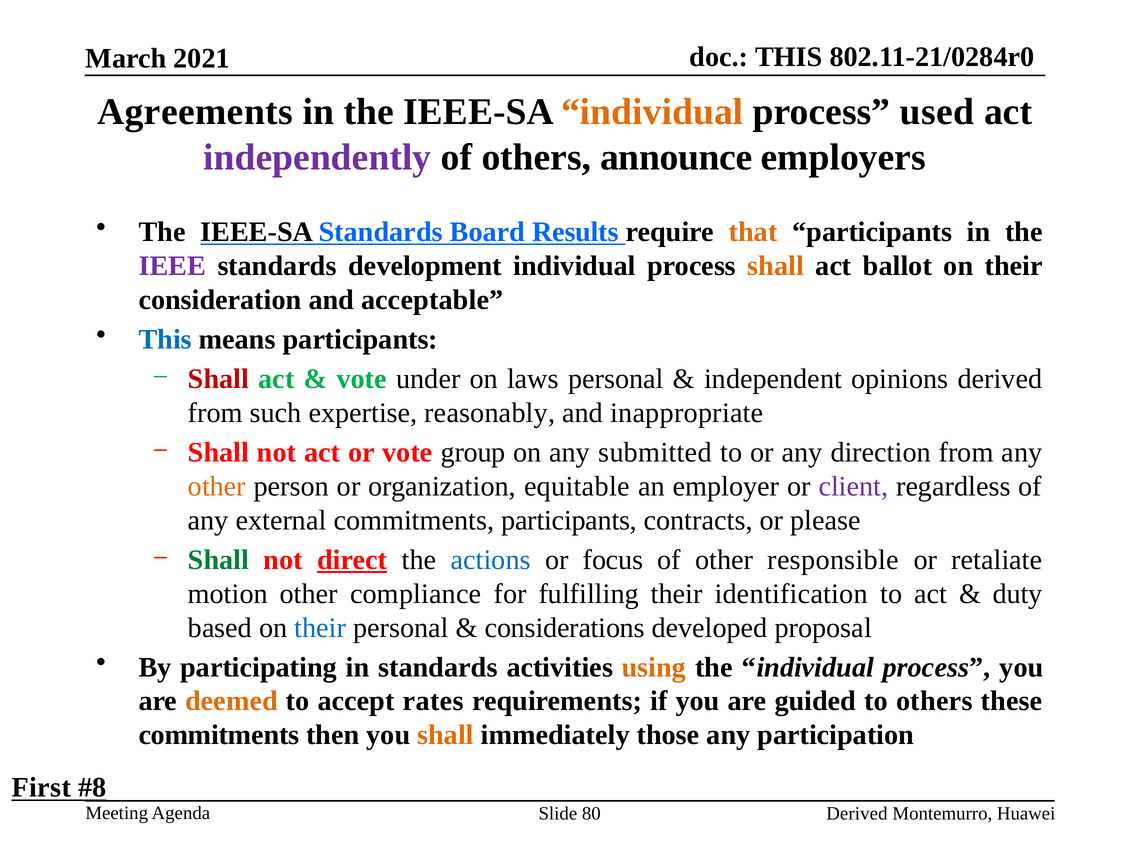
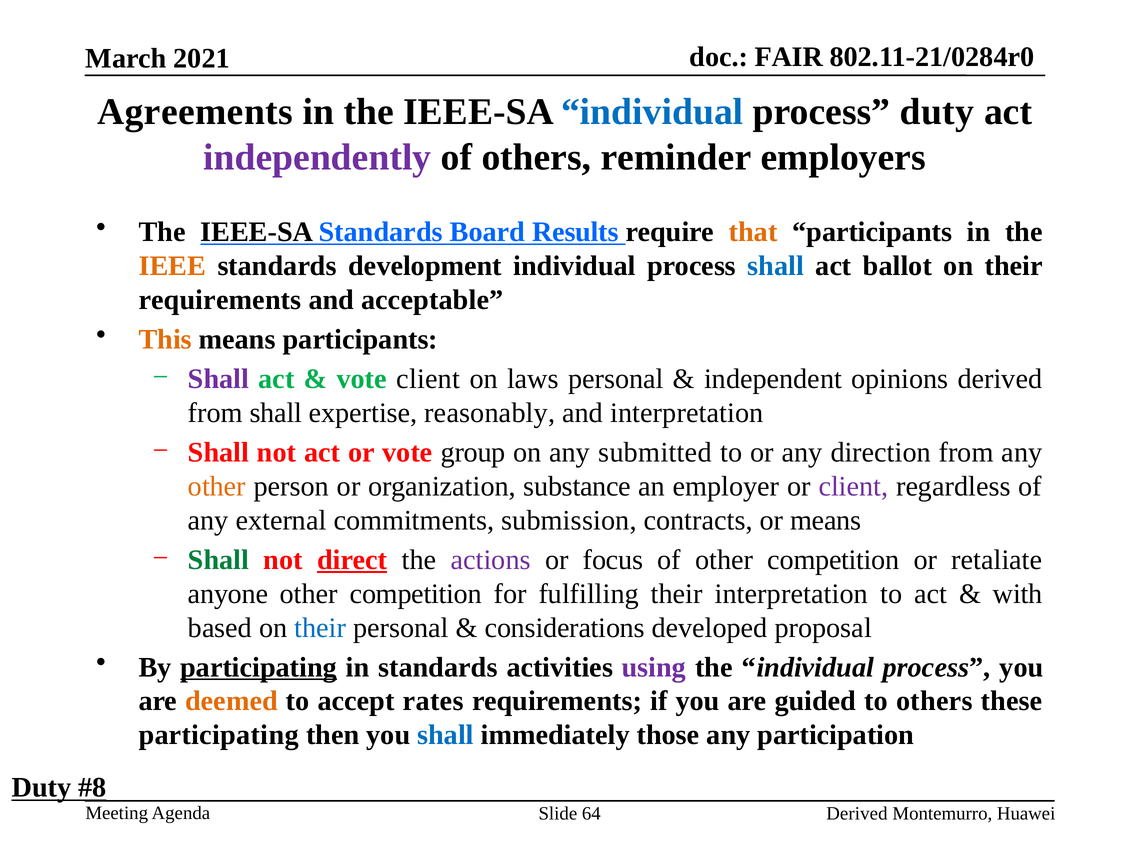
THIS at (789, 57): THIS -> FAIR
individual at (652, 112) colour: orange -> blue
process used: used -> duty
announce: announce -> reminder
IEEE colour: purple -> orange
shall at (776, 266) colour: orange -> blue
consideration at (220, 300): consideration -> requirements
This at (165, 339) colour: blue -> orange
Shall at (219, 379) colour: red -> purple
vote under: under -> client
from such: such -> shall
and inappropriate: inappropriate -> interpretation
equitable: equitable -> substance
commitments participants: participants -> submission
or please: please -> means
actions colour: blue -> purple
of other responsible: responsible -> competition
motion: motion -> anyone
compliance at (416, 593): compliance -> competition
their identification: identification -> interpretation
duty: duty -> with
participating at (259, 667) underline: none -> present
using colour: orange -> purple
commitments at (219, 735): commitments -> participating
shall at (445, 735) colour: orange -> blue
First at (41, 787): First -> Duty
80: 80 -> 64
